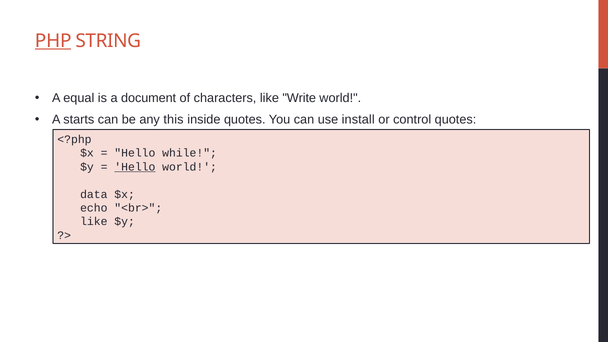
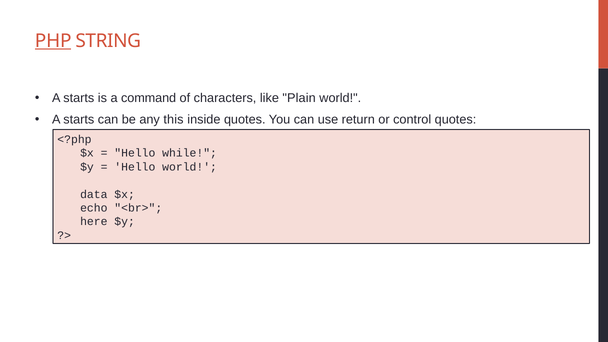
equal at (79, 98): equal -> starts
document: document -> command
Write: Write -> Plain
install: install -> return
Hello at (135, 167) underline: present -> none
like at (94, 222): like -> here
